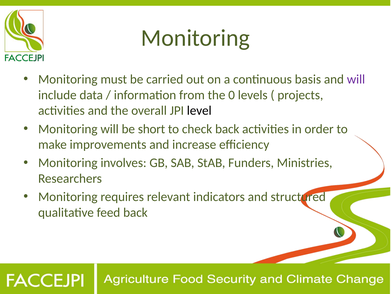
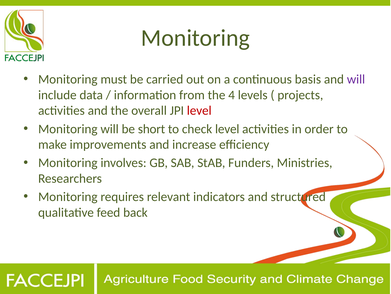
0: 0 -> 4
level at (199, 110) colour: black -> red
check back: back -> level
